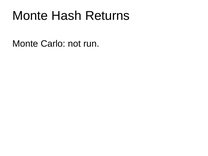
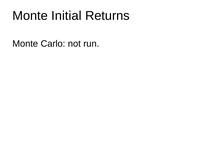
Hash: Hash -> Initial
